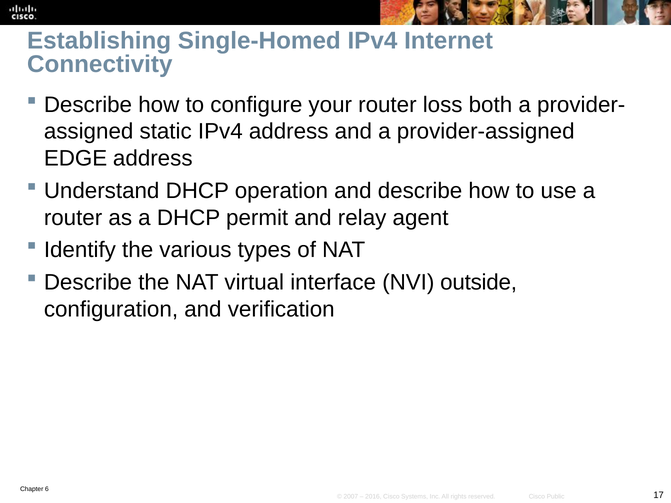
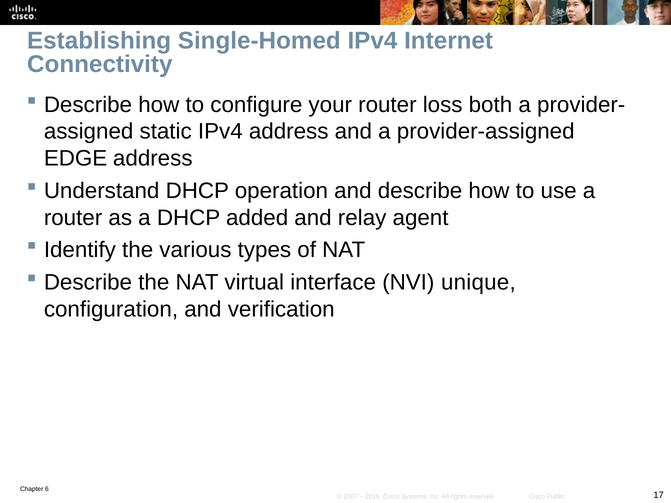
permit: permit -> added
outside: outside -> unique
